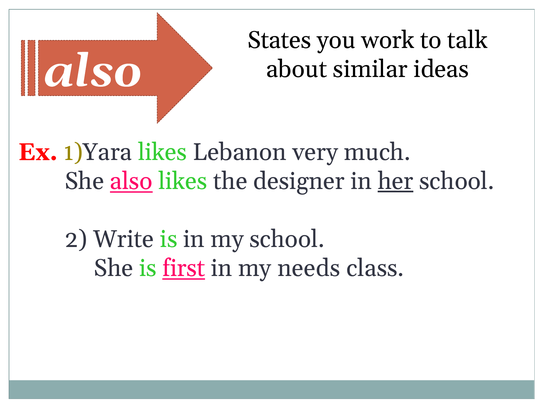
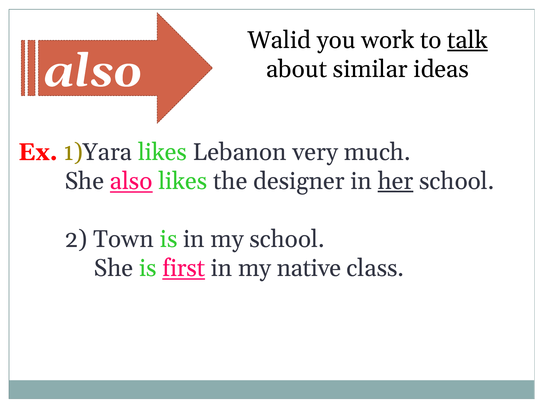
States: States -> Walid
talk underline: none -> present
Write: Write -> Town
needs: needs -> native
